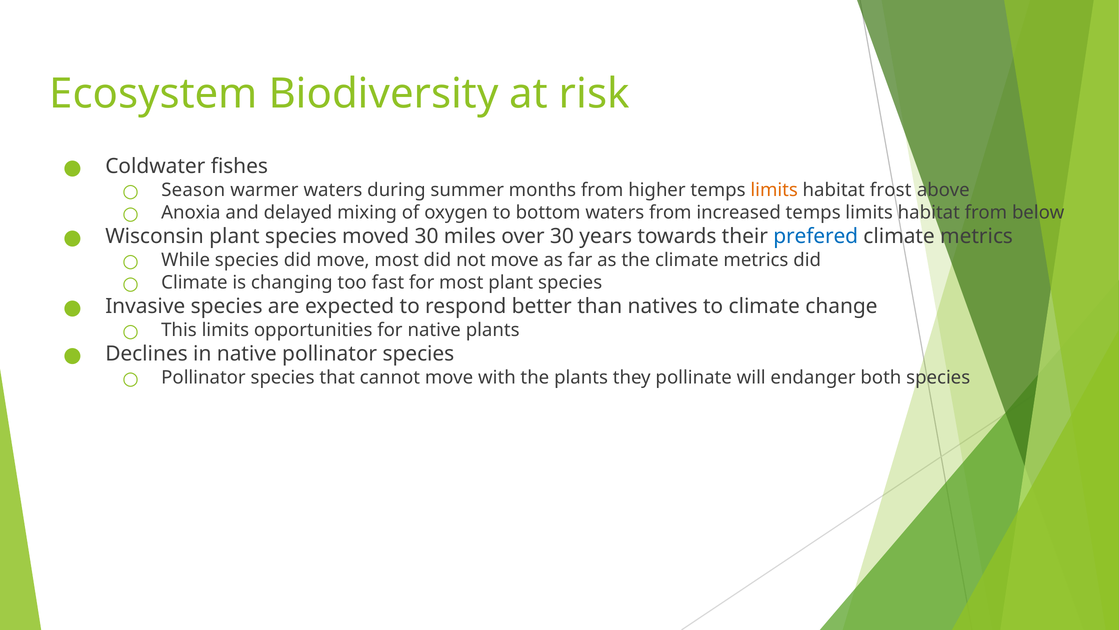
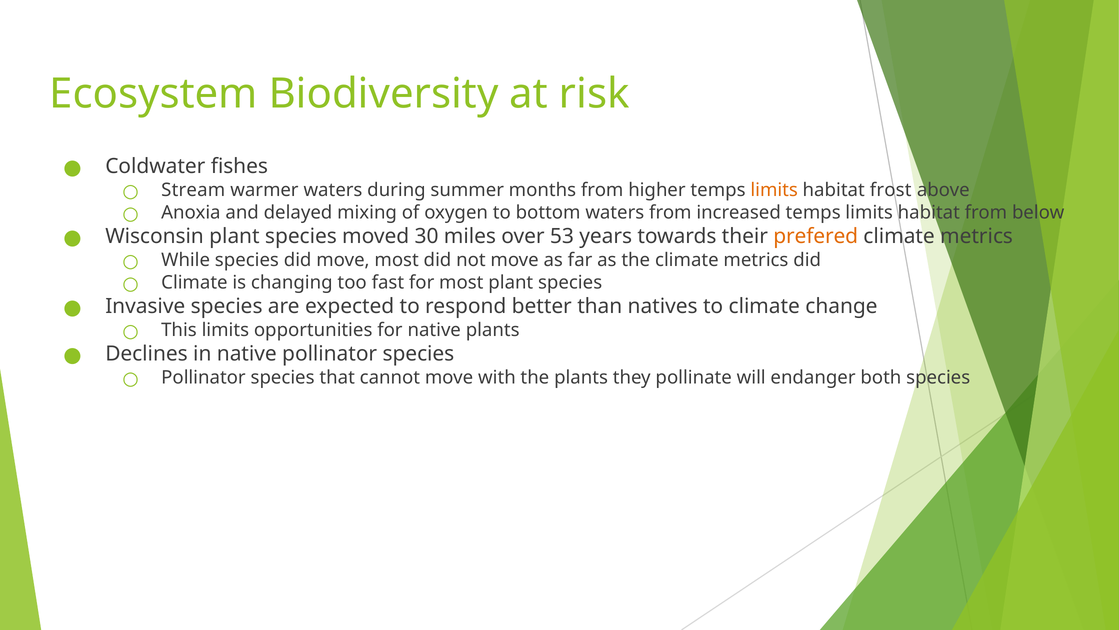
Season: Season -> Stream
over 30: 30 -> 53
prefered colour: blue -> orange
